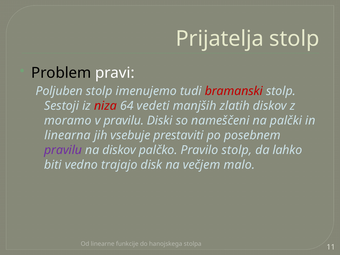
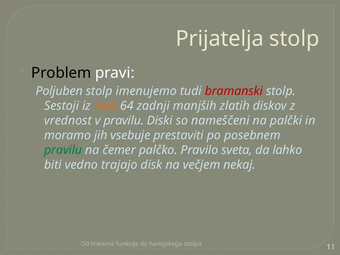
niza colour: red -> orange
vedeti: vedeti -> zadnji
moramo: moramo -> vrednost
linearna: linearna -> moramo
pravilu at (63, 150) colour: purple -> green
na diskov: diskov -> čemer
Pravilo stolp: stolp -> sveta
malo: malo -> nekaj
